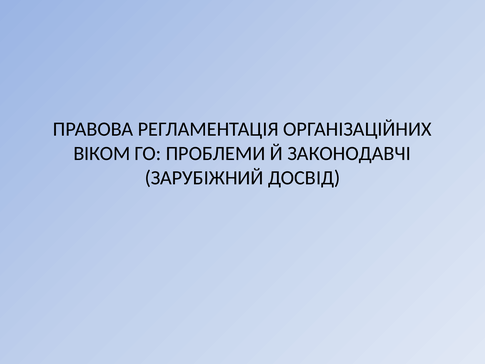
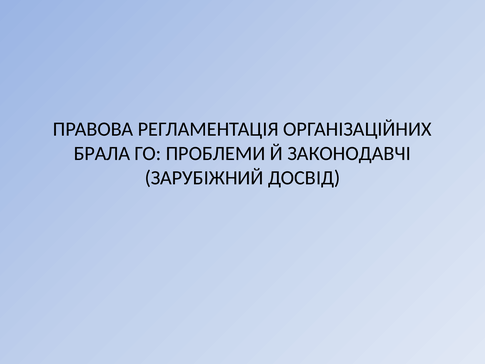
ВІКОМ: ВІКОМ -> БРАЛА
